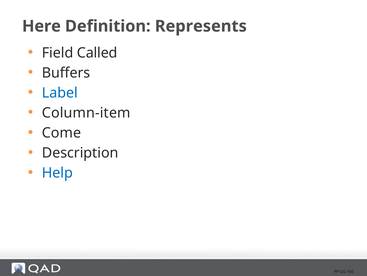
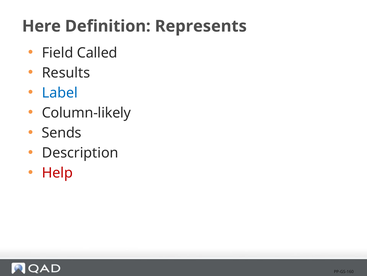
Buffers: Buffers -> Results
Column-item: Column-item -> Column-likely
Come: Come -> Sends
Help colour: blue -> red
